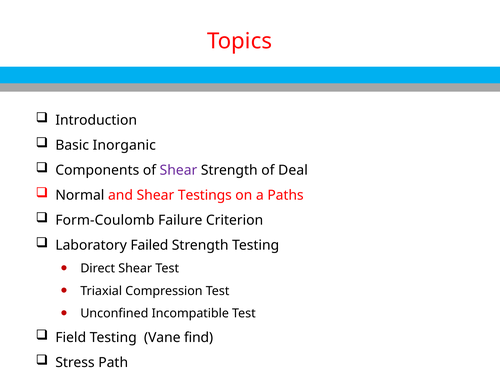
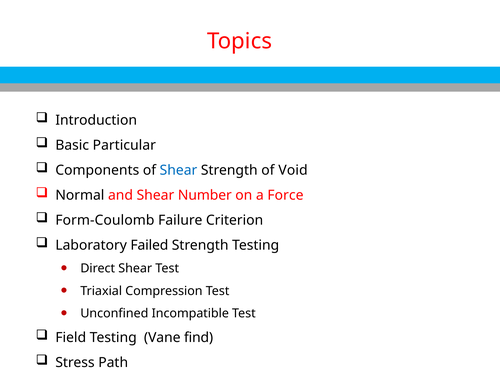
Inorganic: Inorganic -> Particular
Shear at (178, 170) colour: purple -> blue
Deal: Deal -> Void
Testings: Testings -> Number
Paths: Paths -> Force
